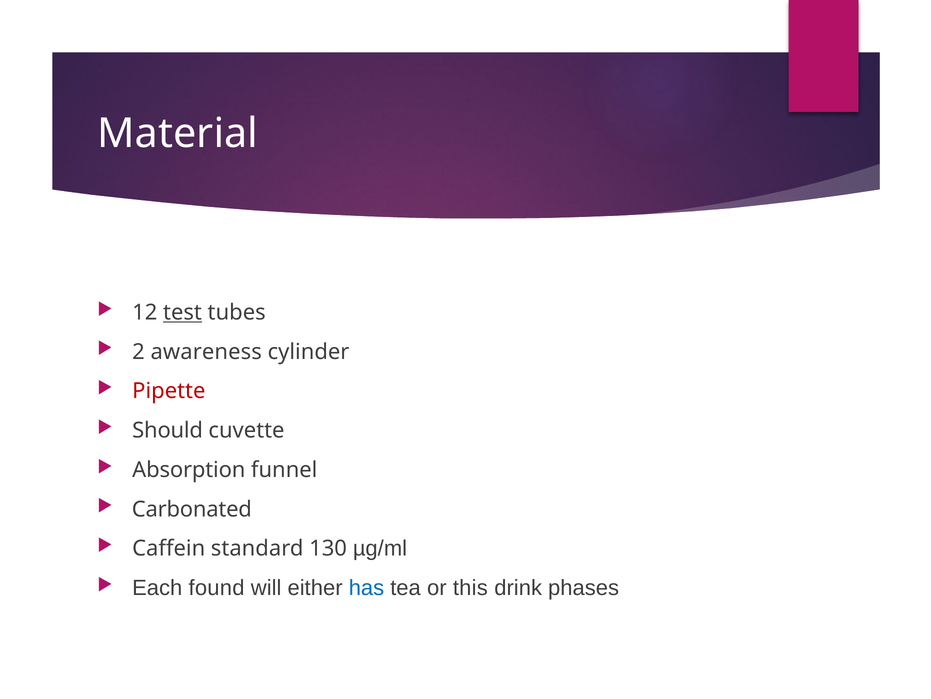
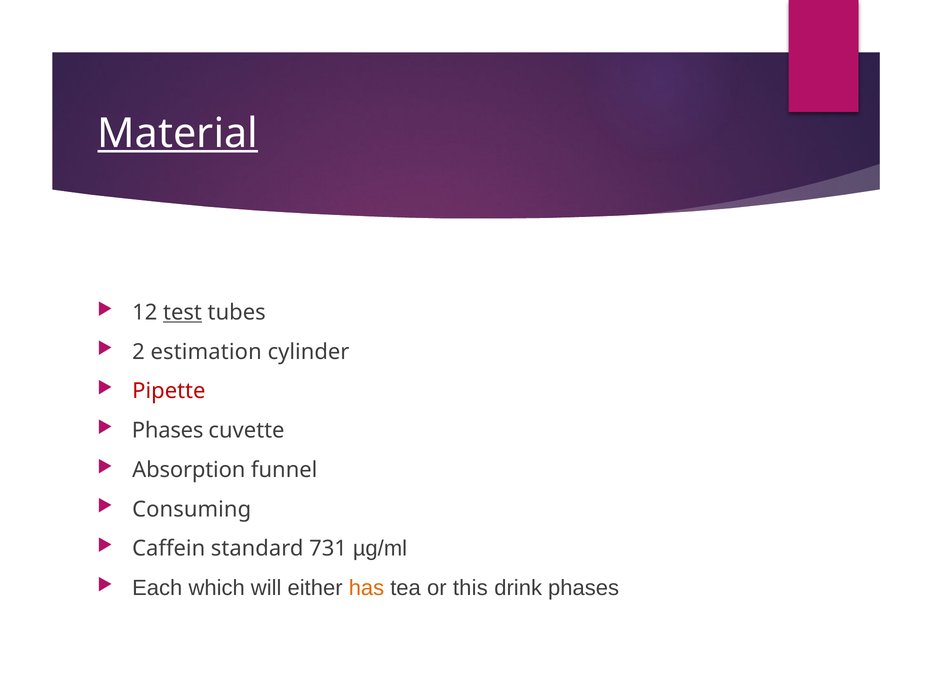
Material underline: none -> present
awareness: awareness -> estimation
Should at (168, 430): Should -> Phases
Carbonated: Carbonated -> Consuming
130: 130 -> 731
found: found -> which
has colour: blue -> orange
